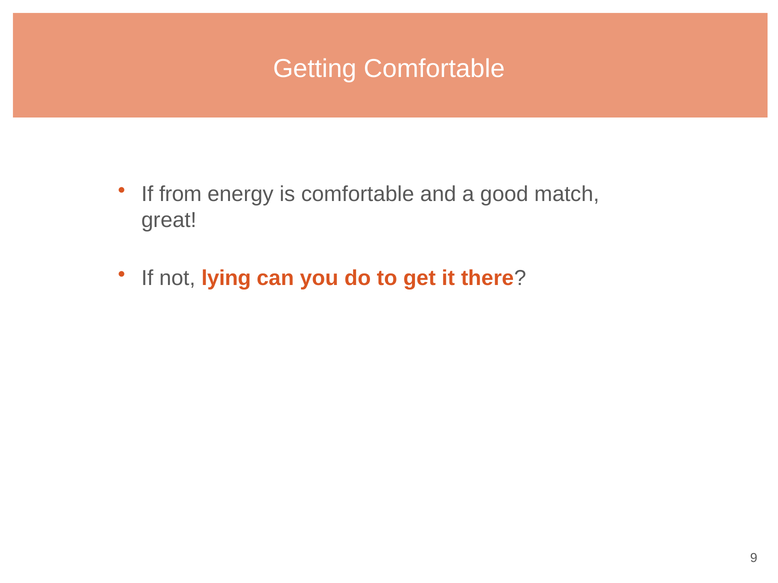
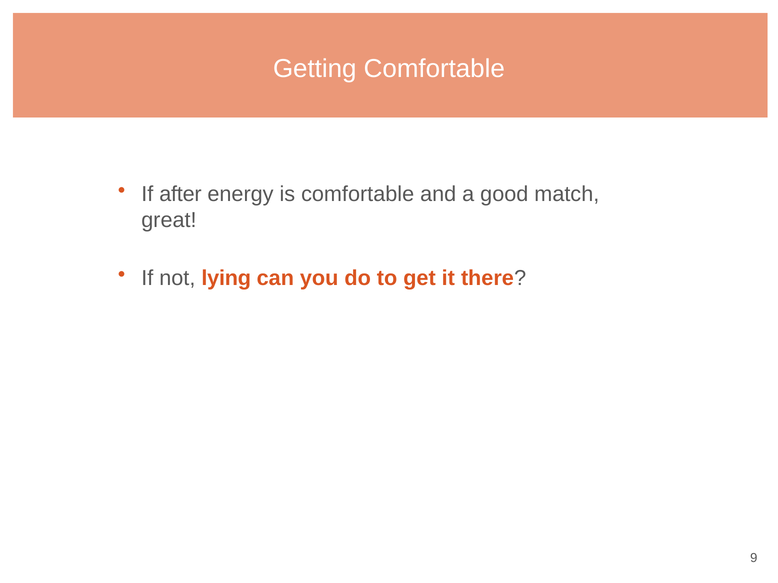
from: from -> after
